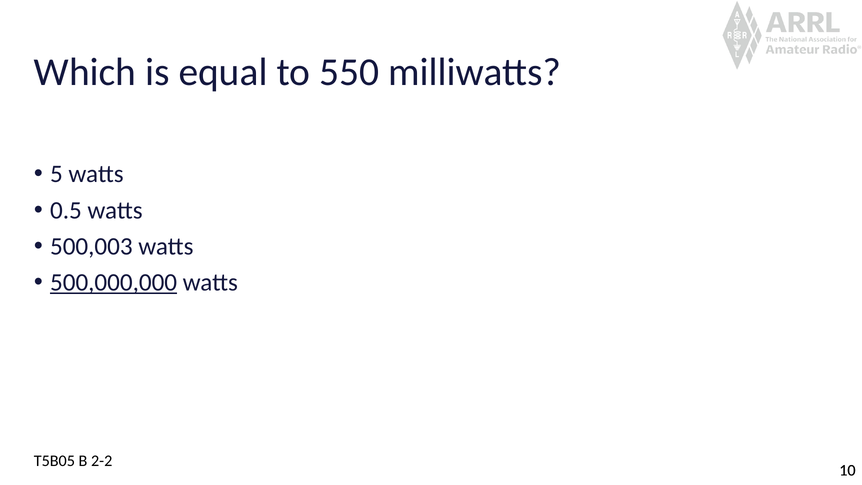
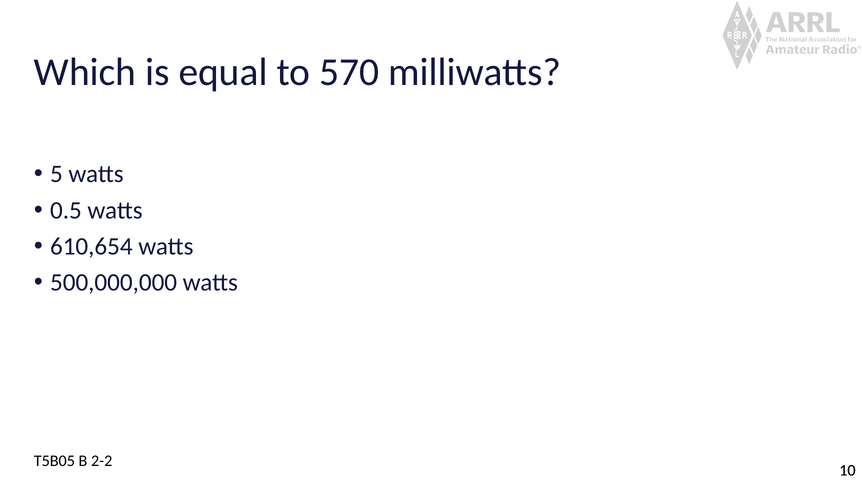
550: 550 -> 570
500,003: 500,003 -> 610,654
500,000,000 underline: present -> none
